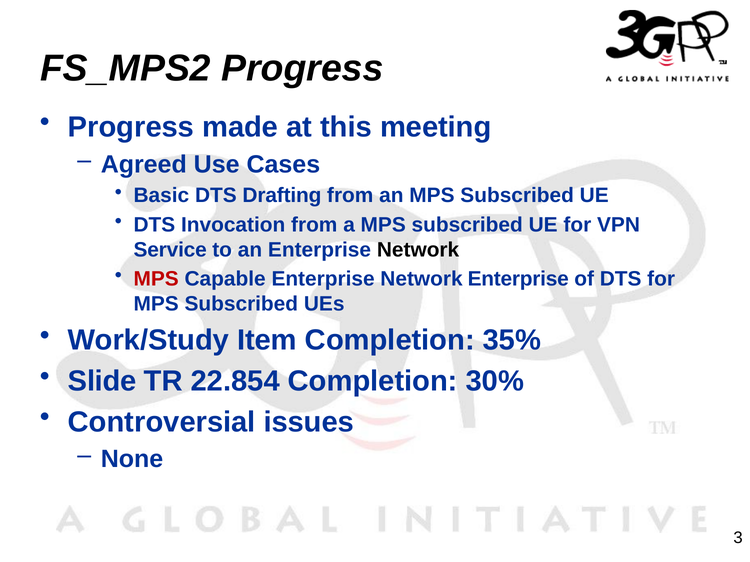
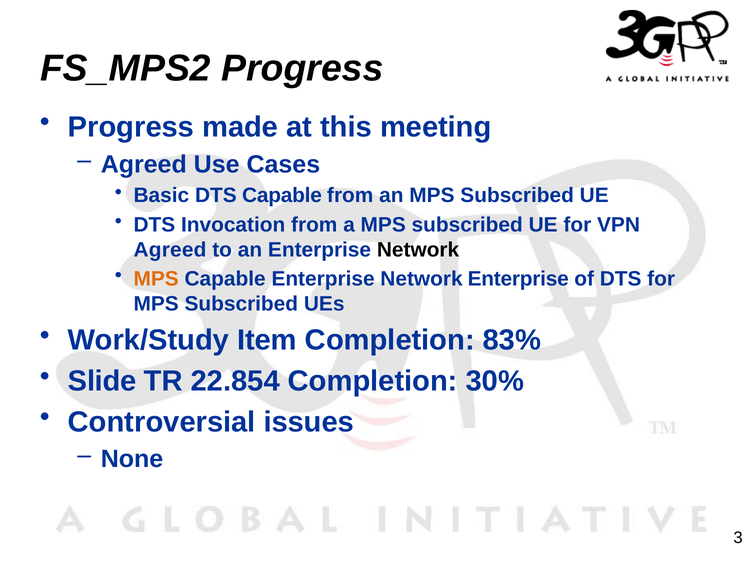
DTS Drafting: Drafting -> Capable
Service at (170, 250): Service -> Agreed
MPS at (156, 279) colour: red -> orange
35%: 35% -> 83%
